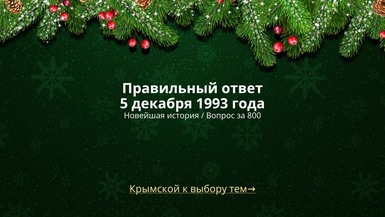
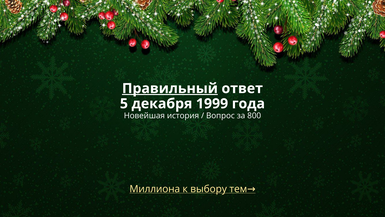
Правильный underline: none -> present
1993: 1993 -> 1999
Крымской: Крымской -> Миллиона
